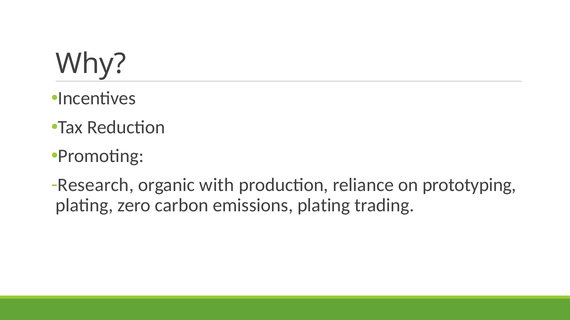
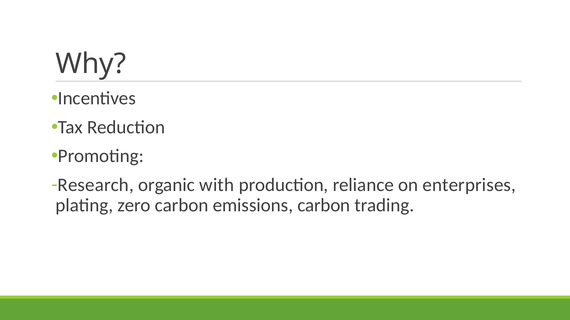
prototyping: prototyping -> enterprises
emissions plating: plating -> carbon
